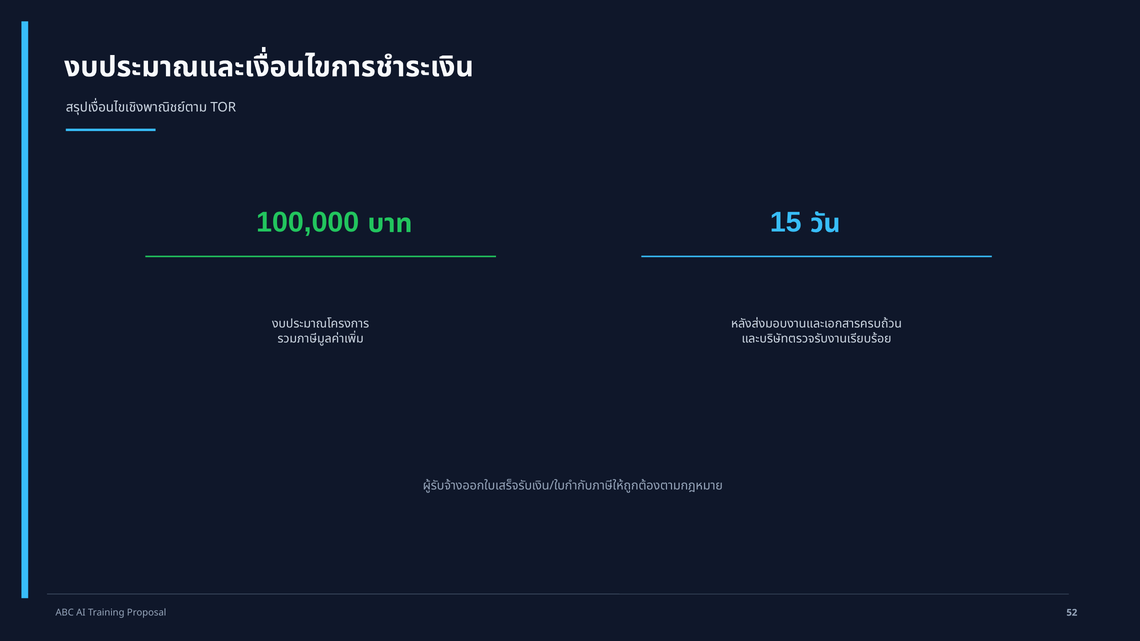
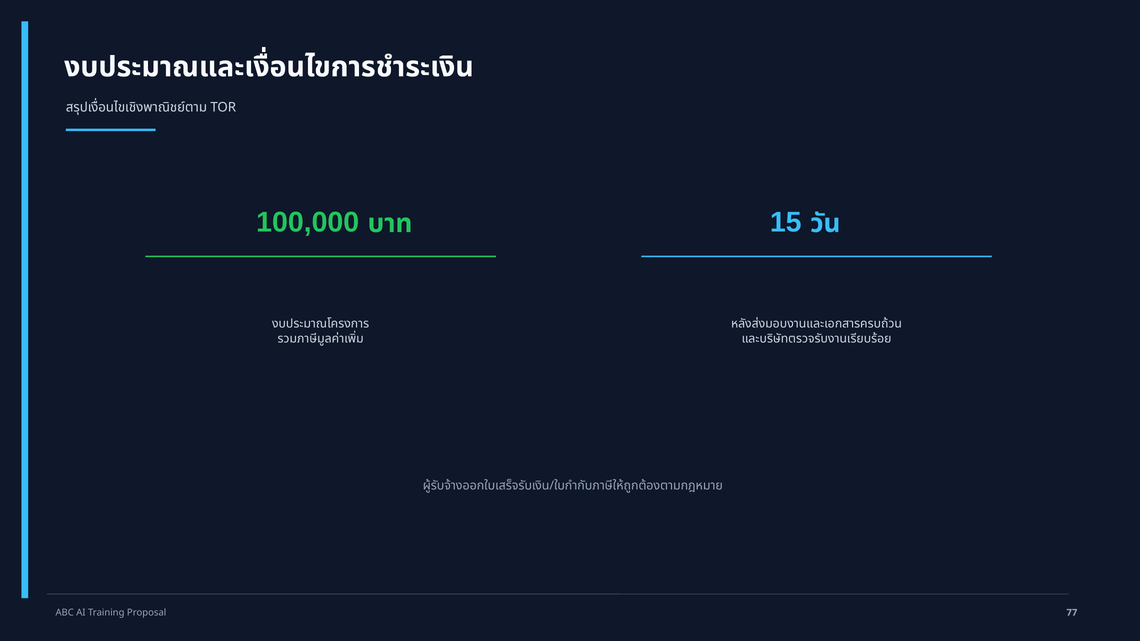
52: 52 -> 77
